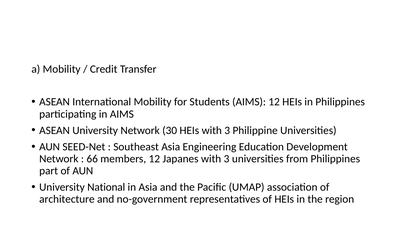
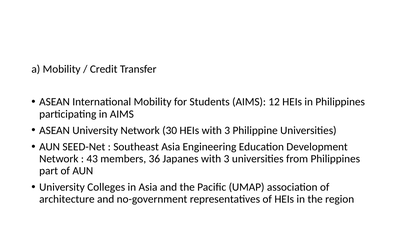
66: 66 -> 43
members 12: 12 -> 36
National: National -> Colleges
